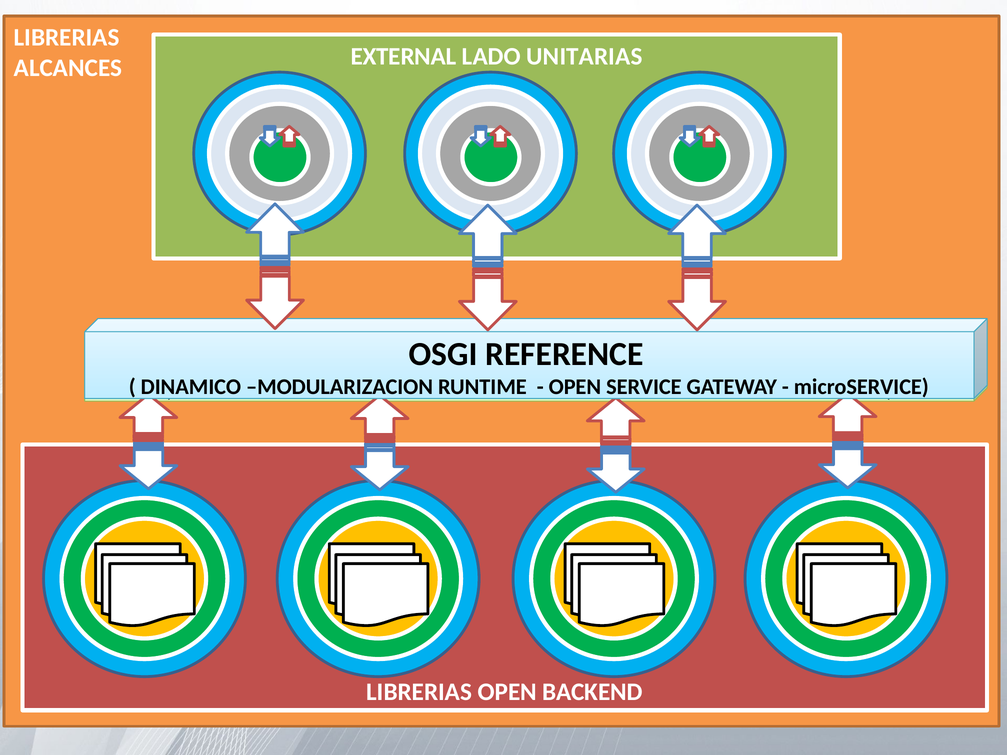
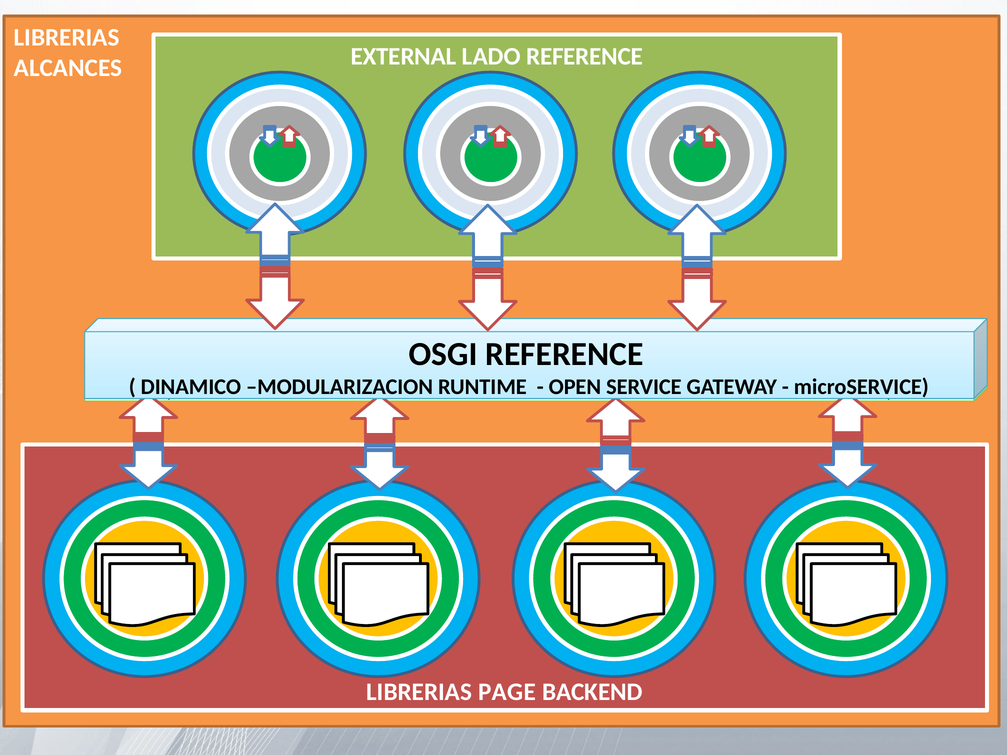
LADO UNITARIAS: UNITARIAS -> REFERENCE
LIBRERIAS OPEN: OPEN -> PAGE
